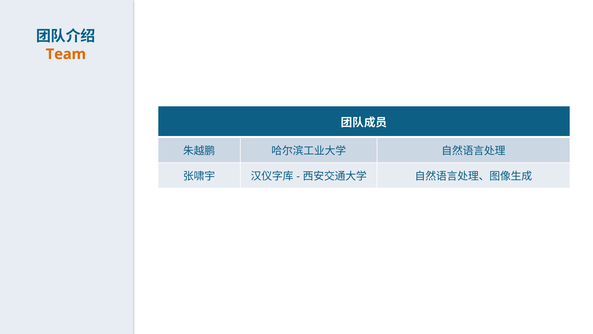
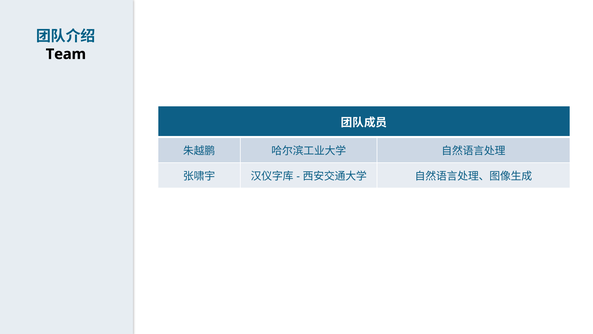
Team colour: orange -> black
